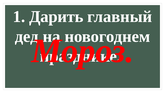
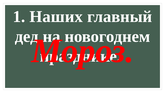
Дарить: Дарить -> Наших
